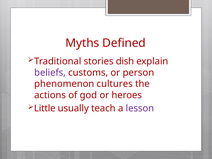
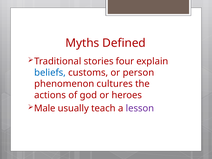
dish: dish -> four
beliefs colour: purple -> blue
Little: Little -> Male
